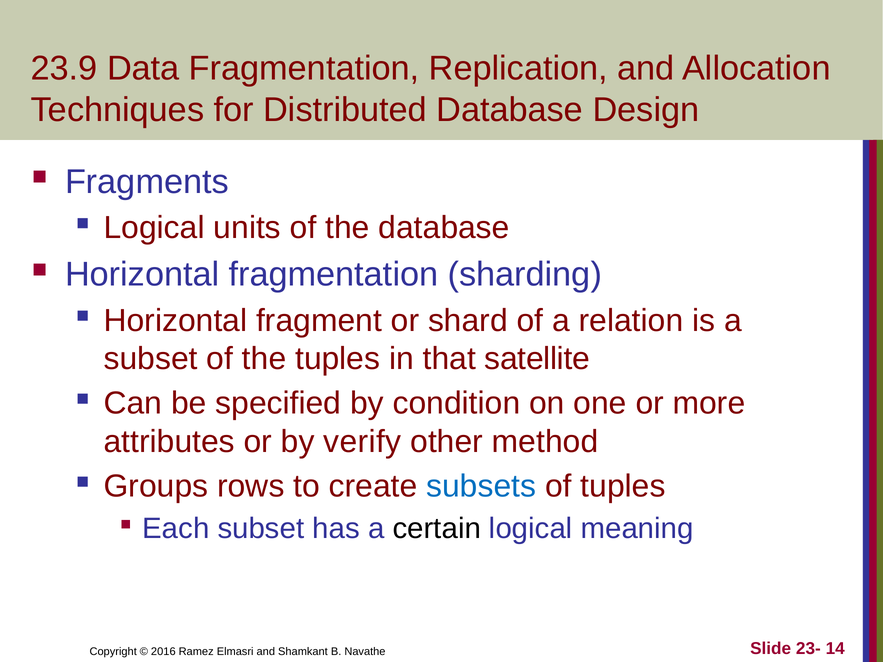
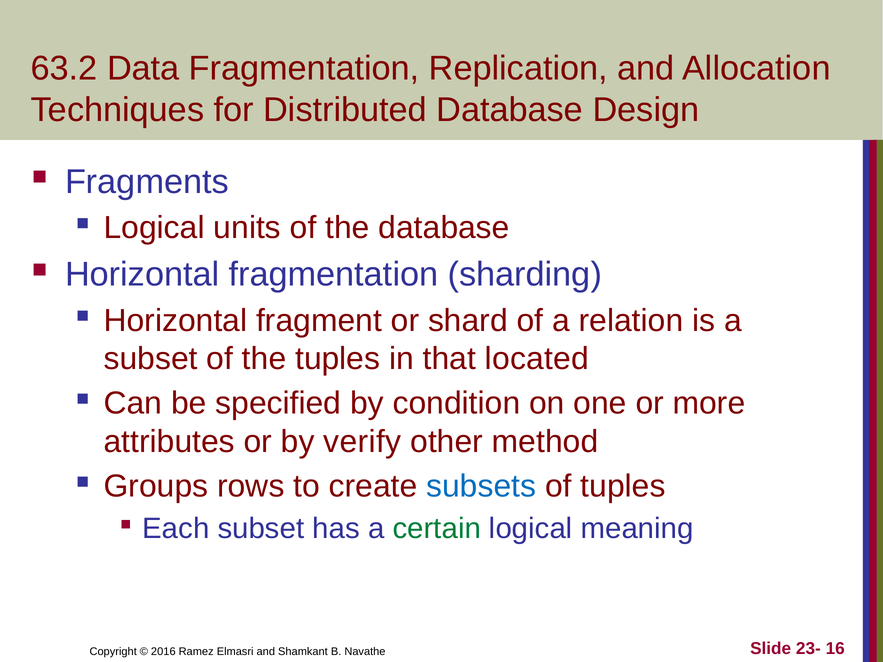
23.9: 23.9 -> 63.2
satellite: satellite -> located
certain colour: black -> green
14: 14 -> 16
